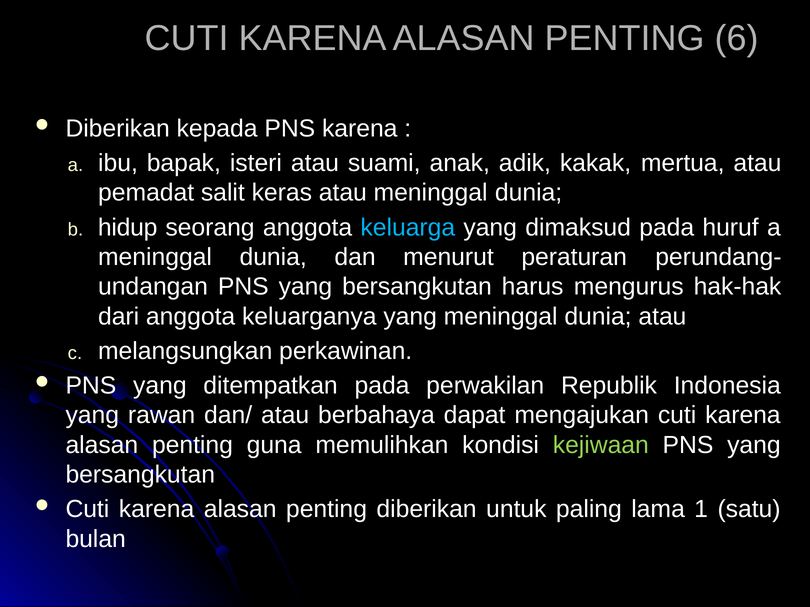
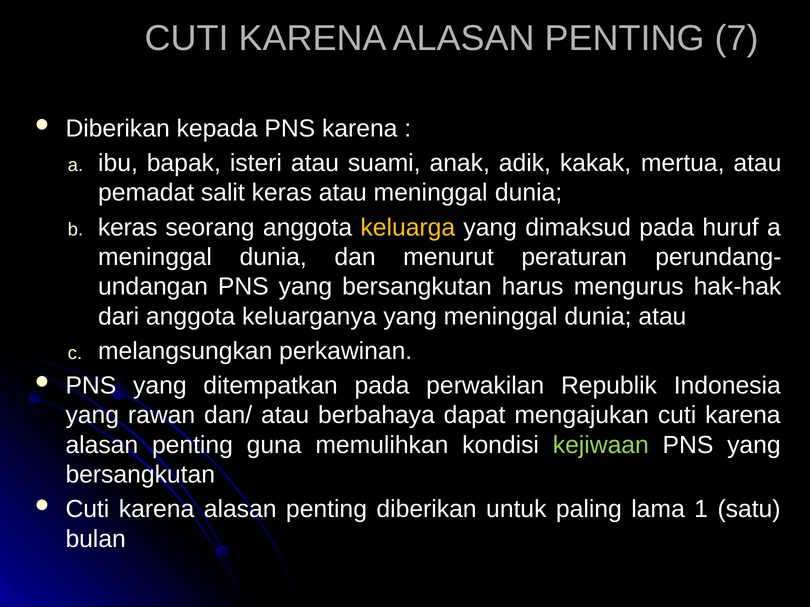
6: 6 -> 7
hidup at (128, 228): hidup -> keras
keluarga colour: light blue -> yellow
